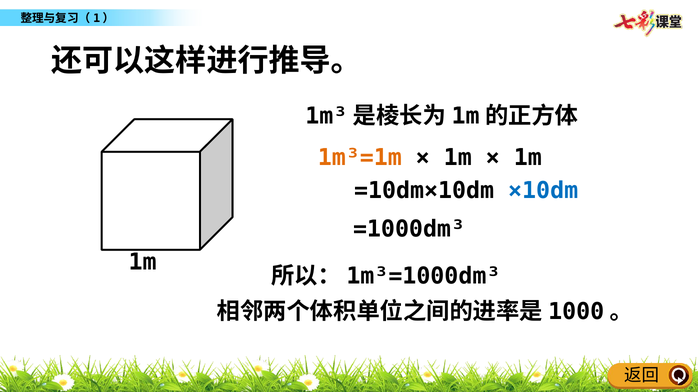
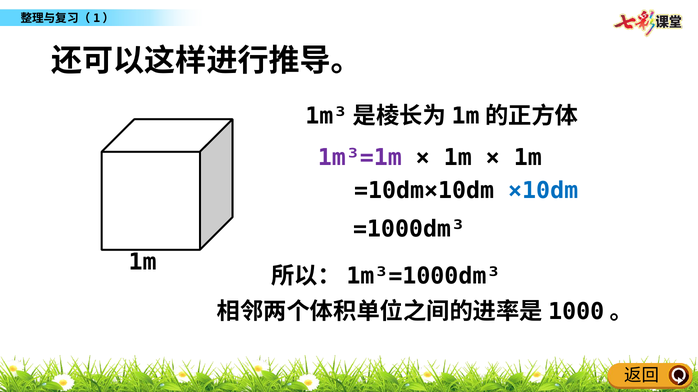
1m³=1m colour: orange -> purple
